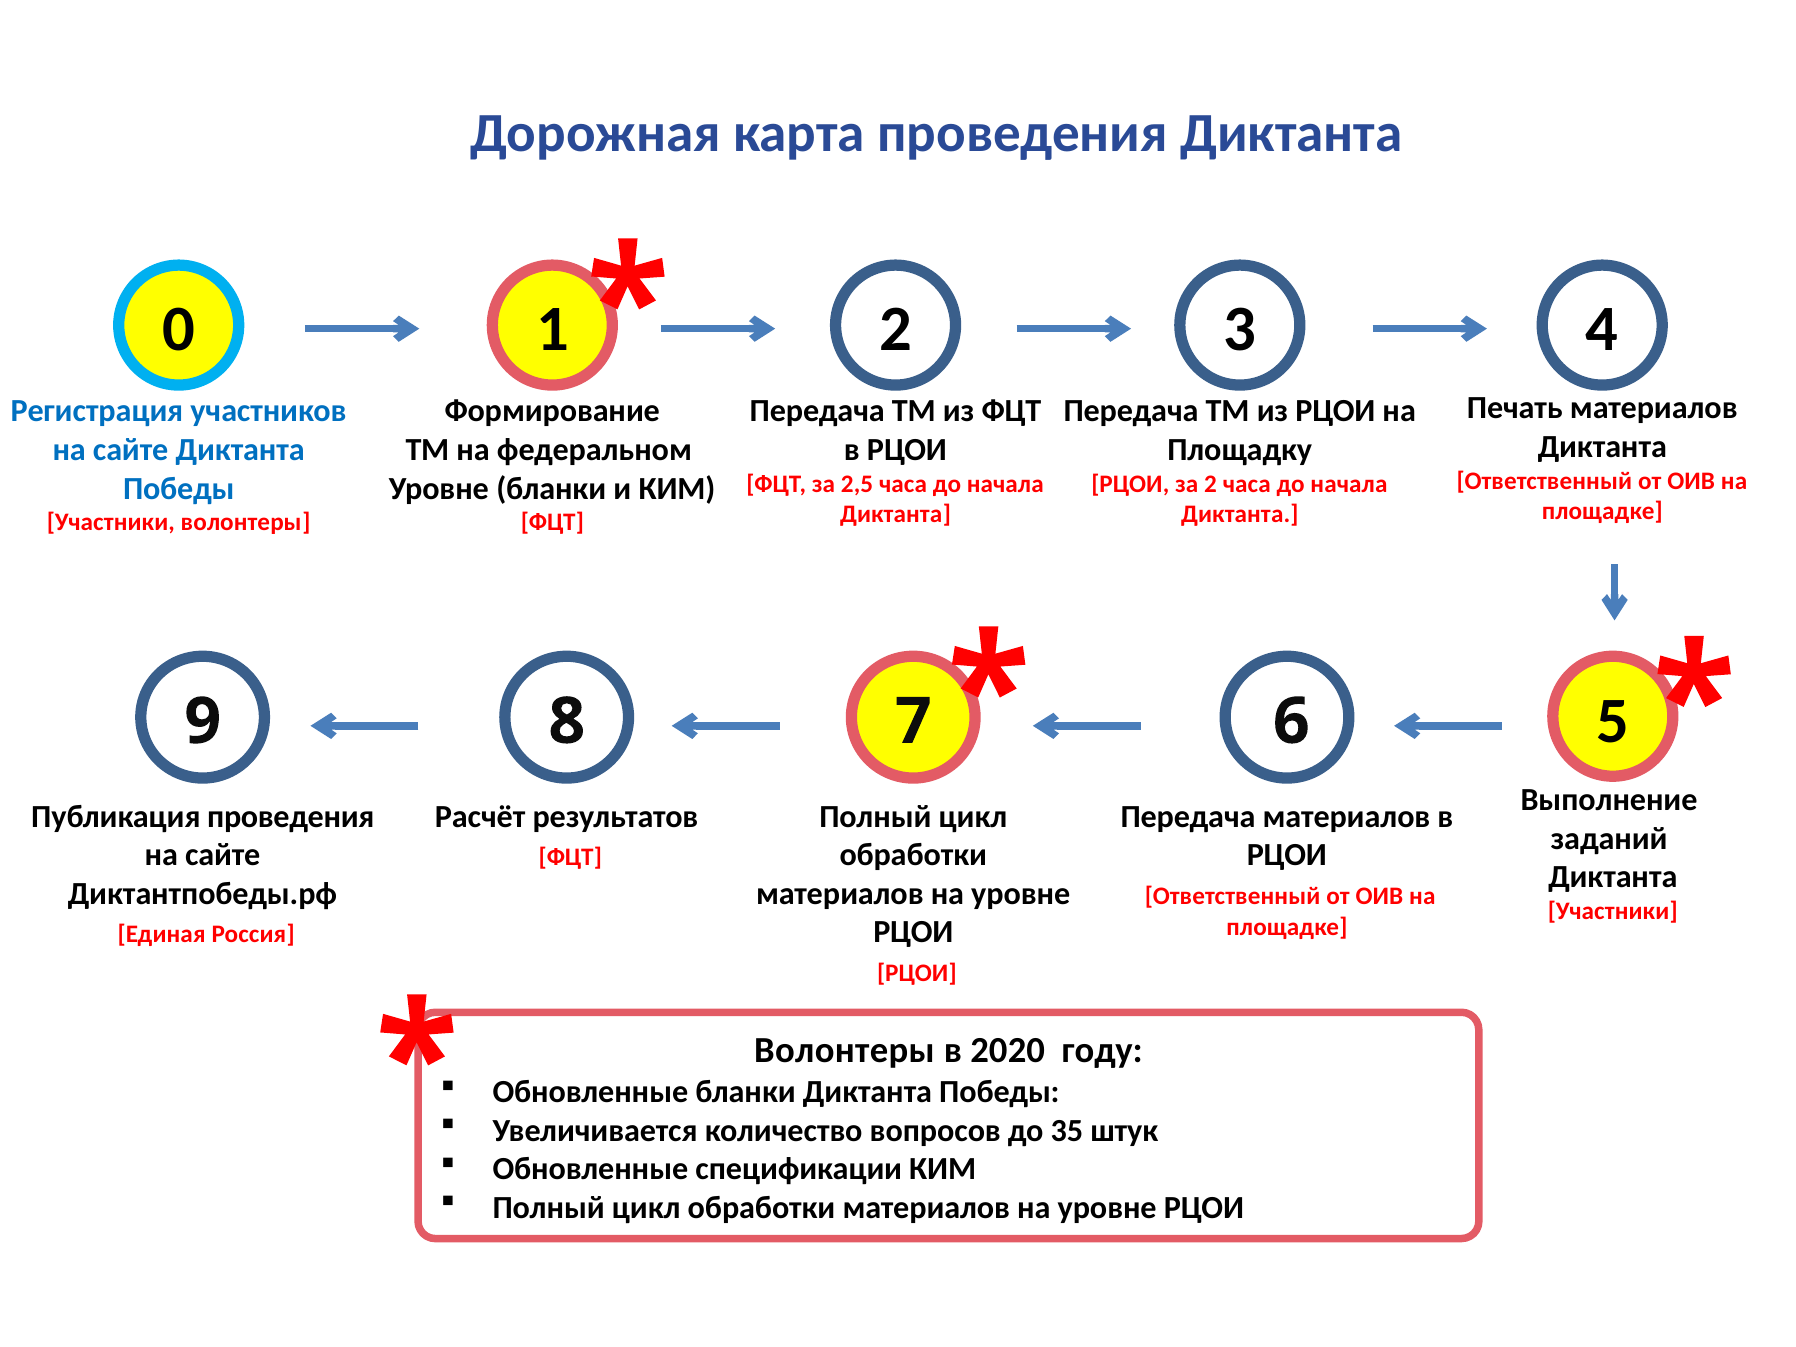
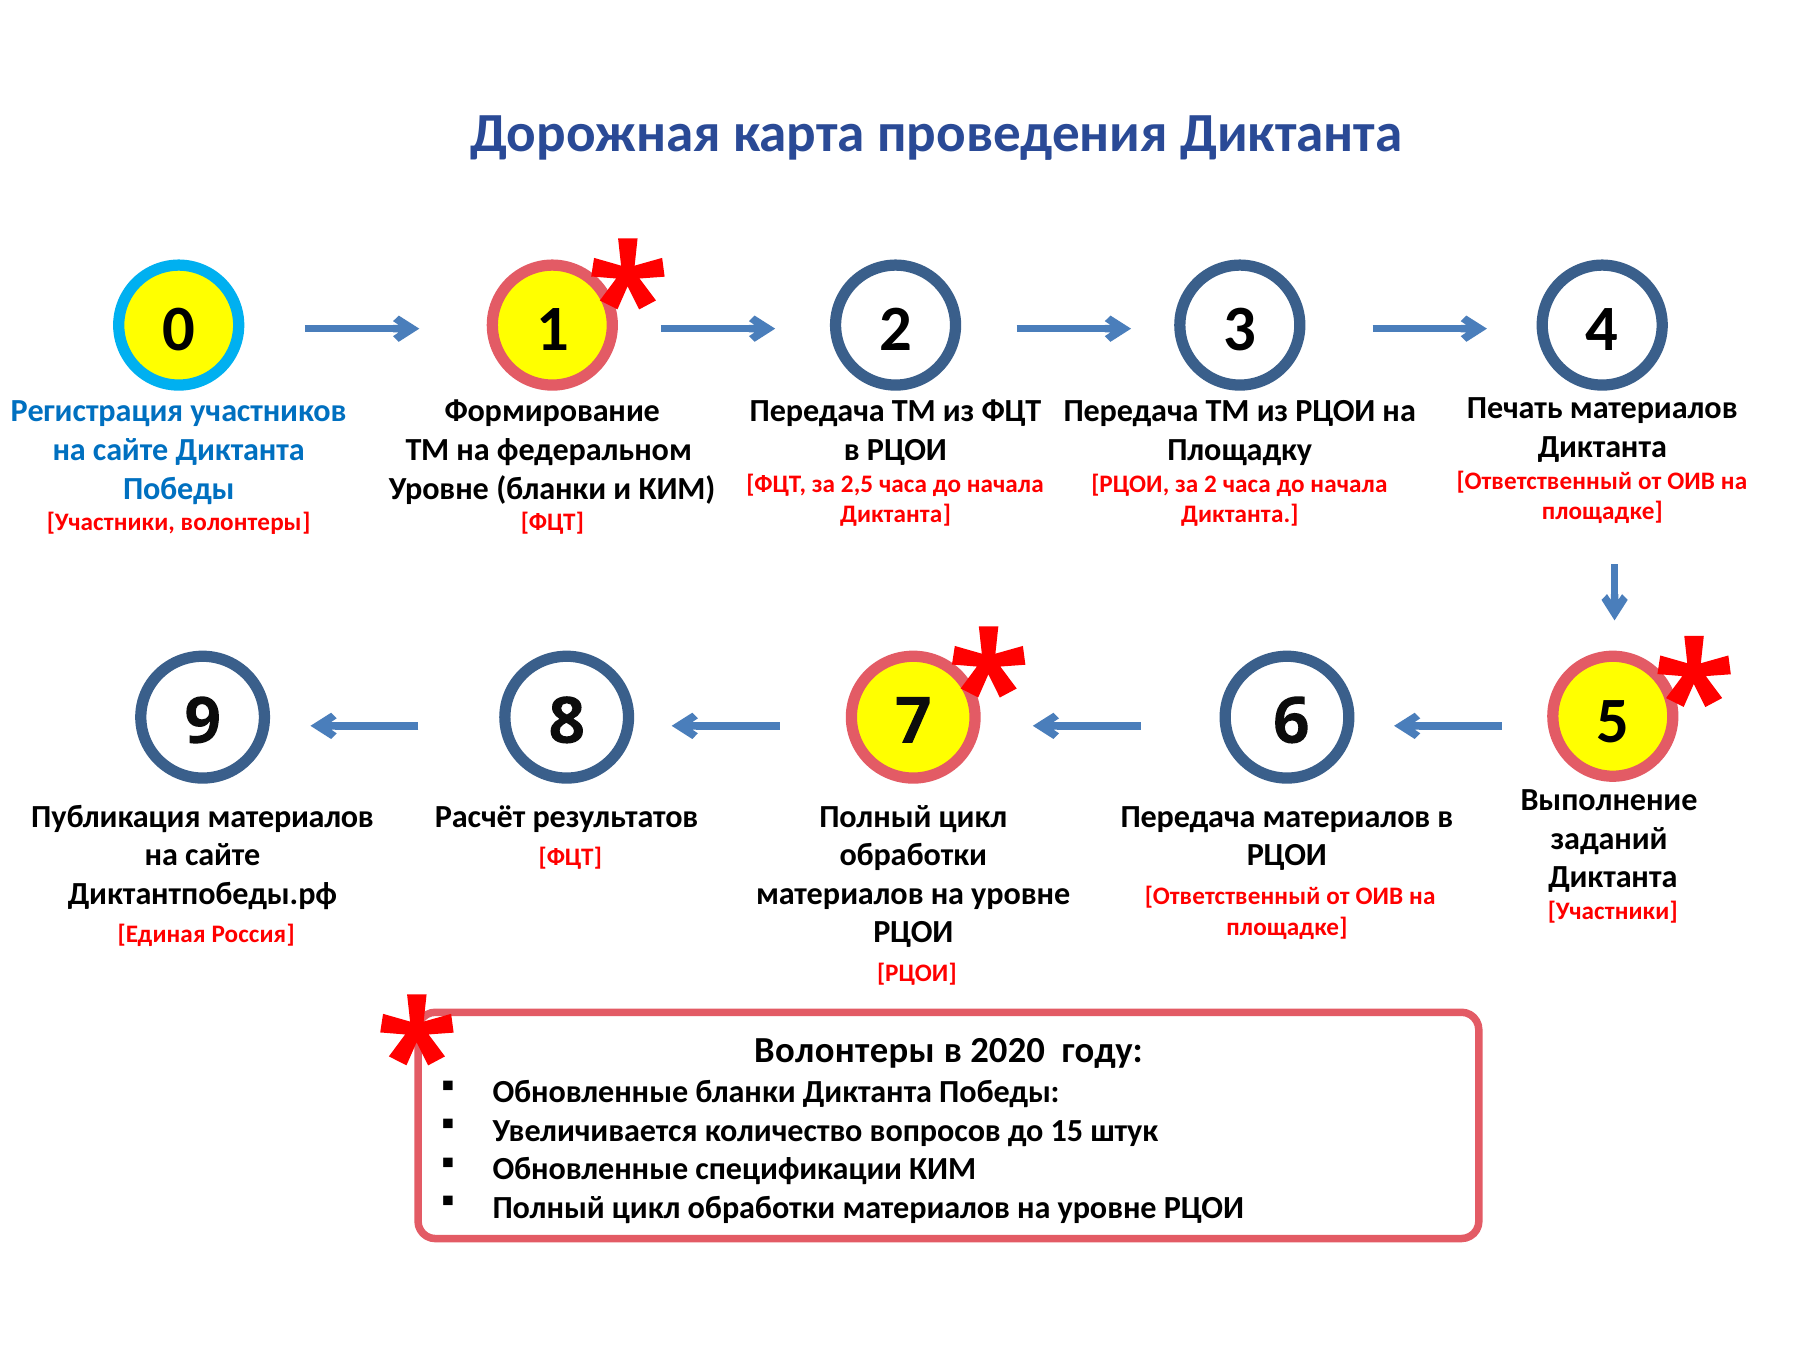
Публикация проведения: проведения -> материалов
35: 35 -> 15
